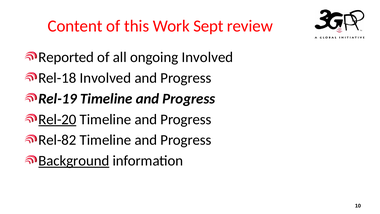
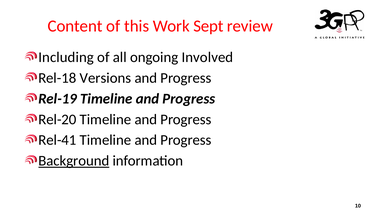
Reported: Reported -> Including
Rel-18 Involved: Involved -> Versions
Rel-20 underline: present -> none
Rel-82: Rel-82 -> Rel-41
